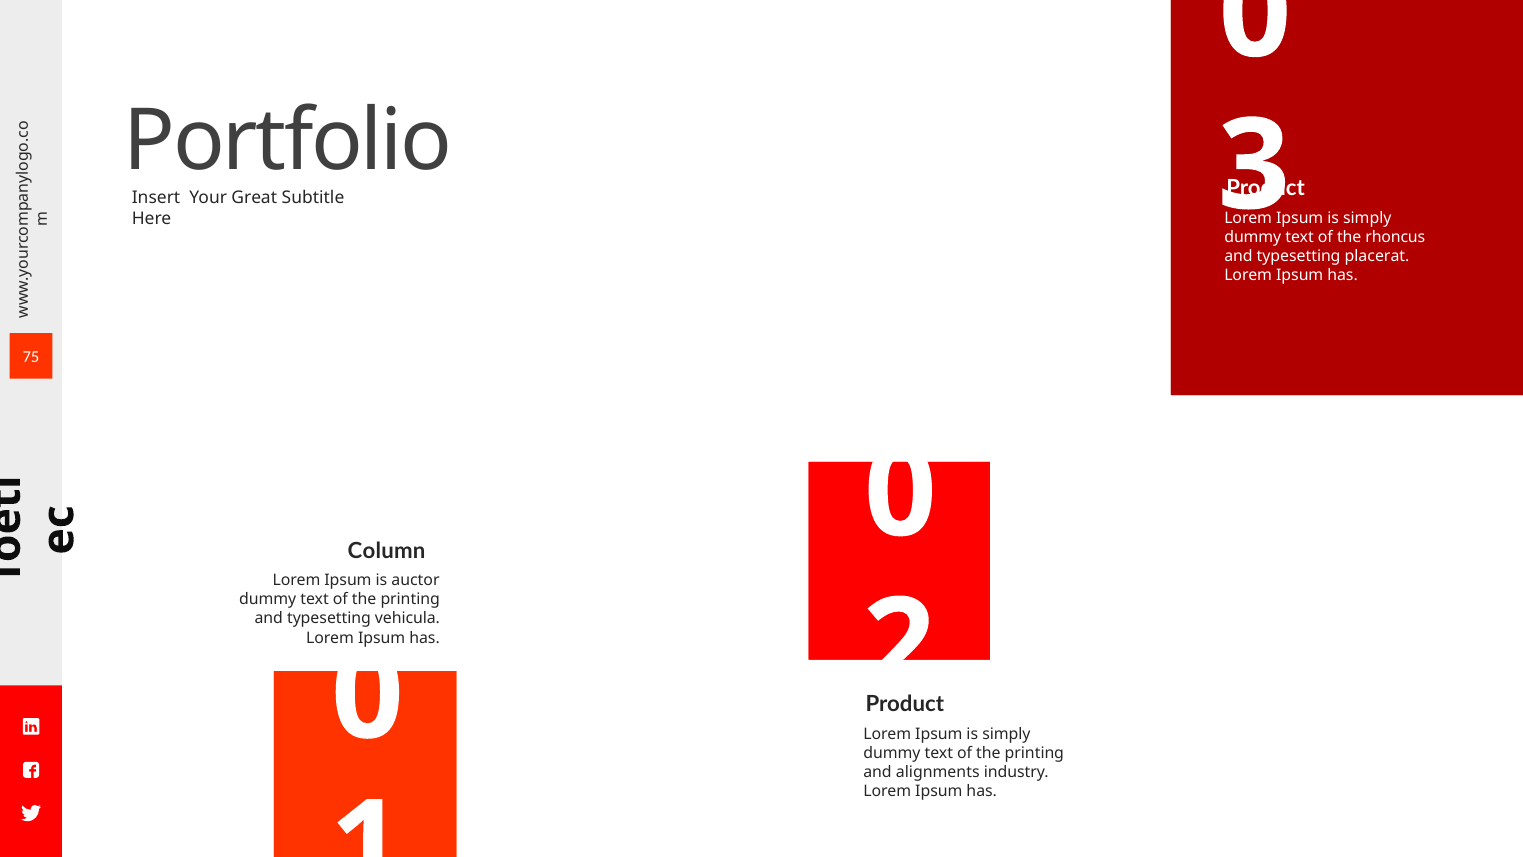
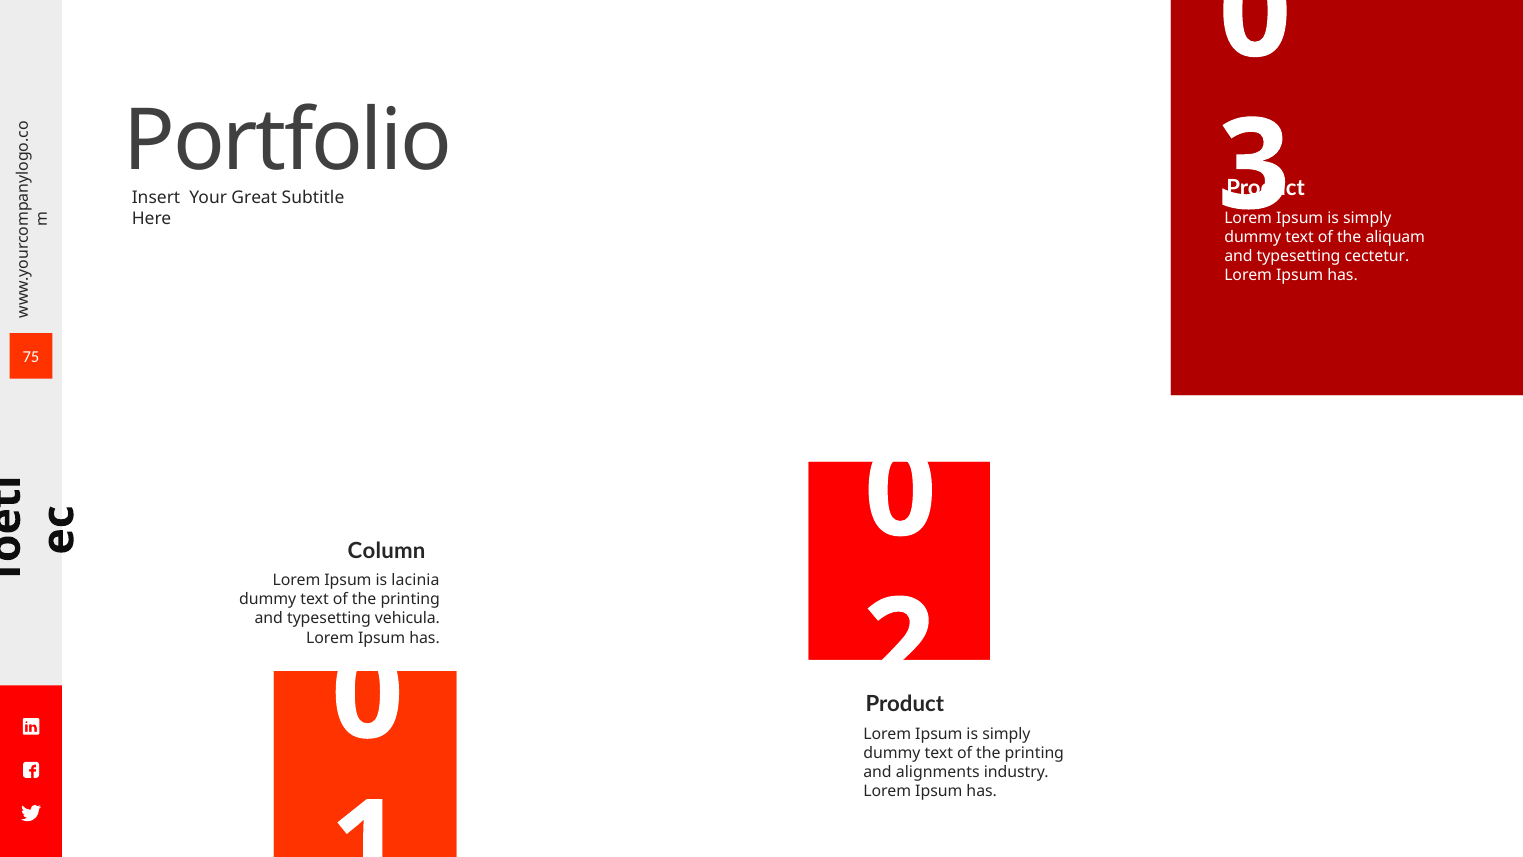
rhoncus: rhoncus -> aliquam
placerat: placerat -> cectetur
auctor: auctor -> lacinia
